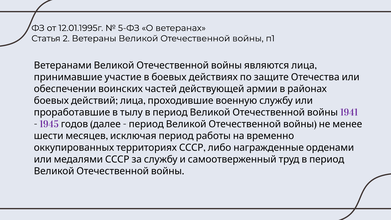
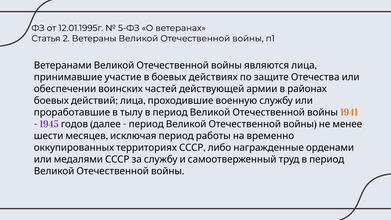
1941 colour: purple -> orange
